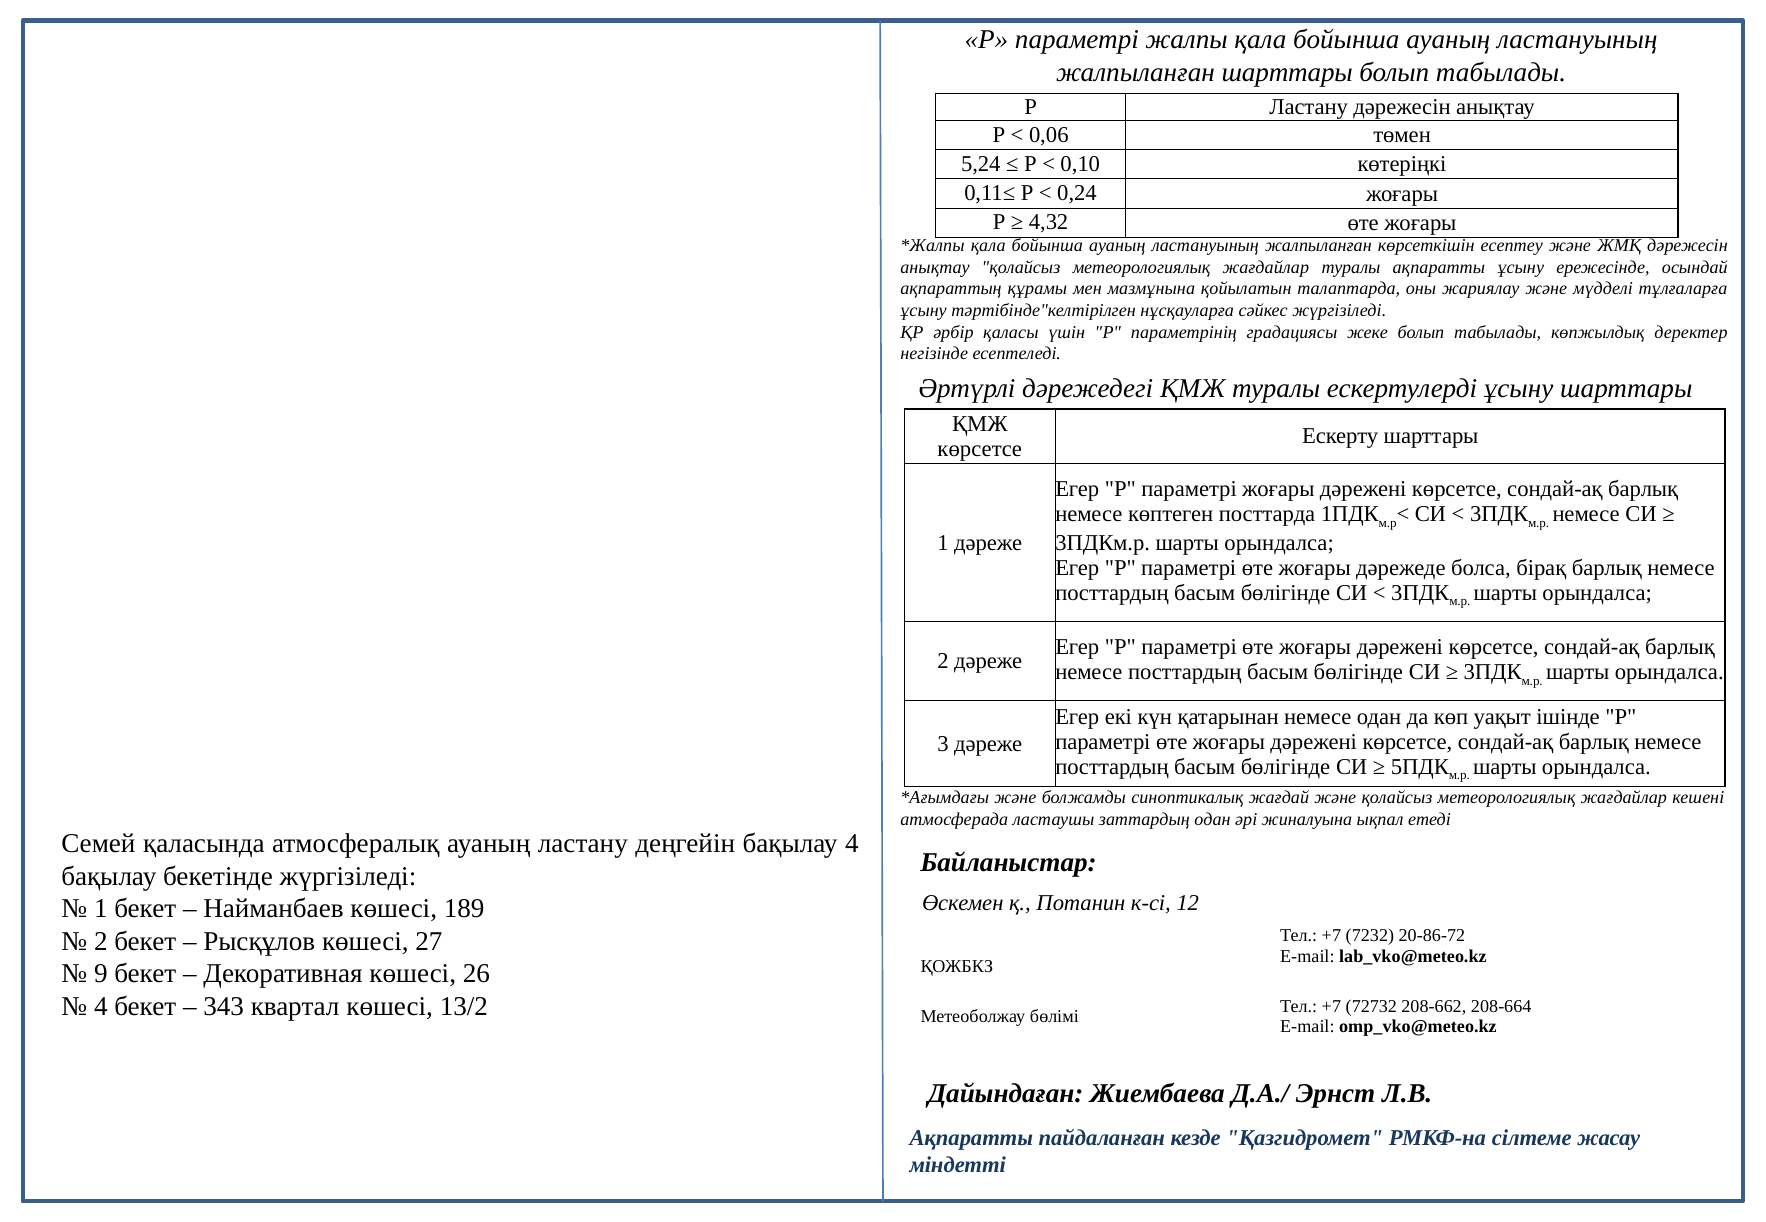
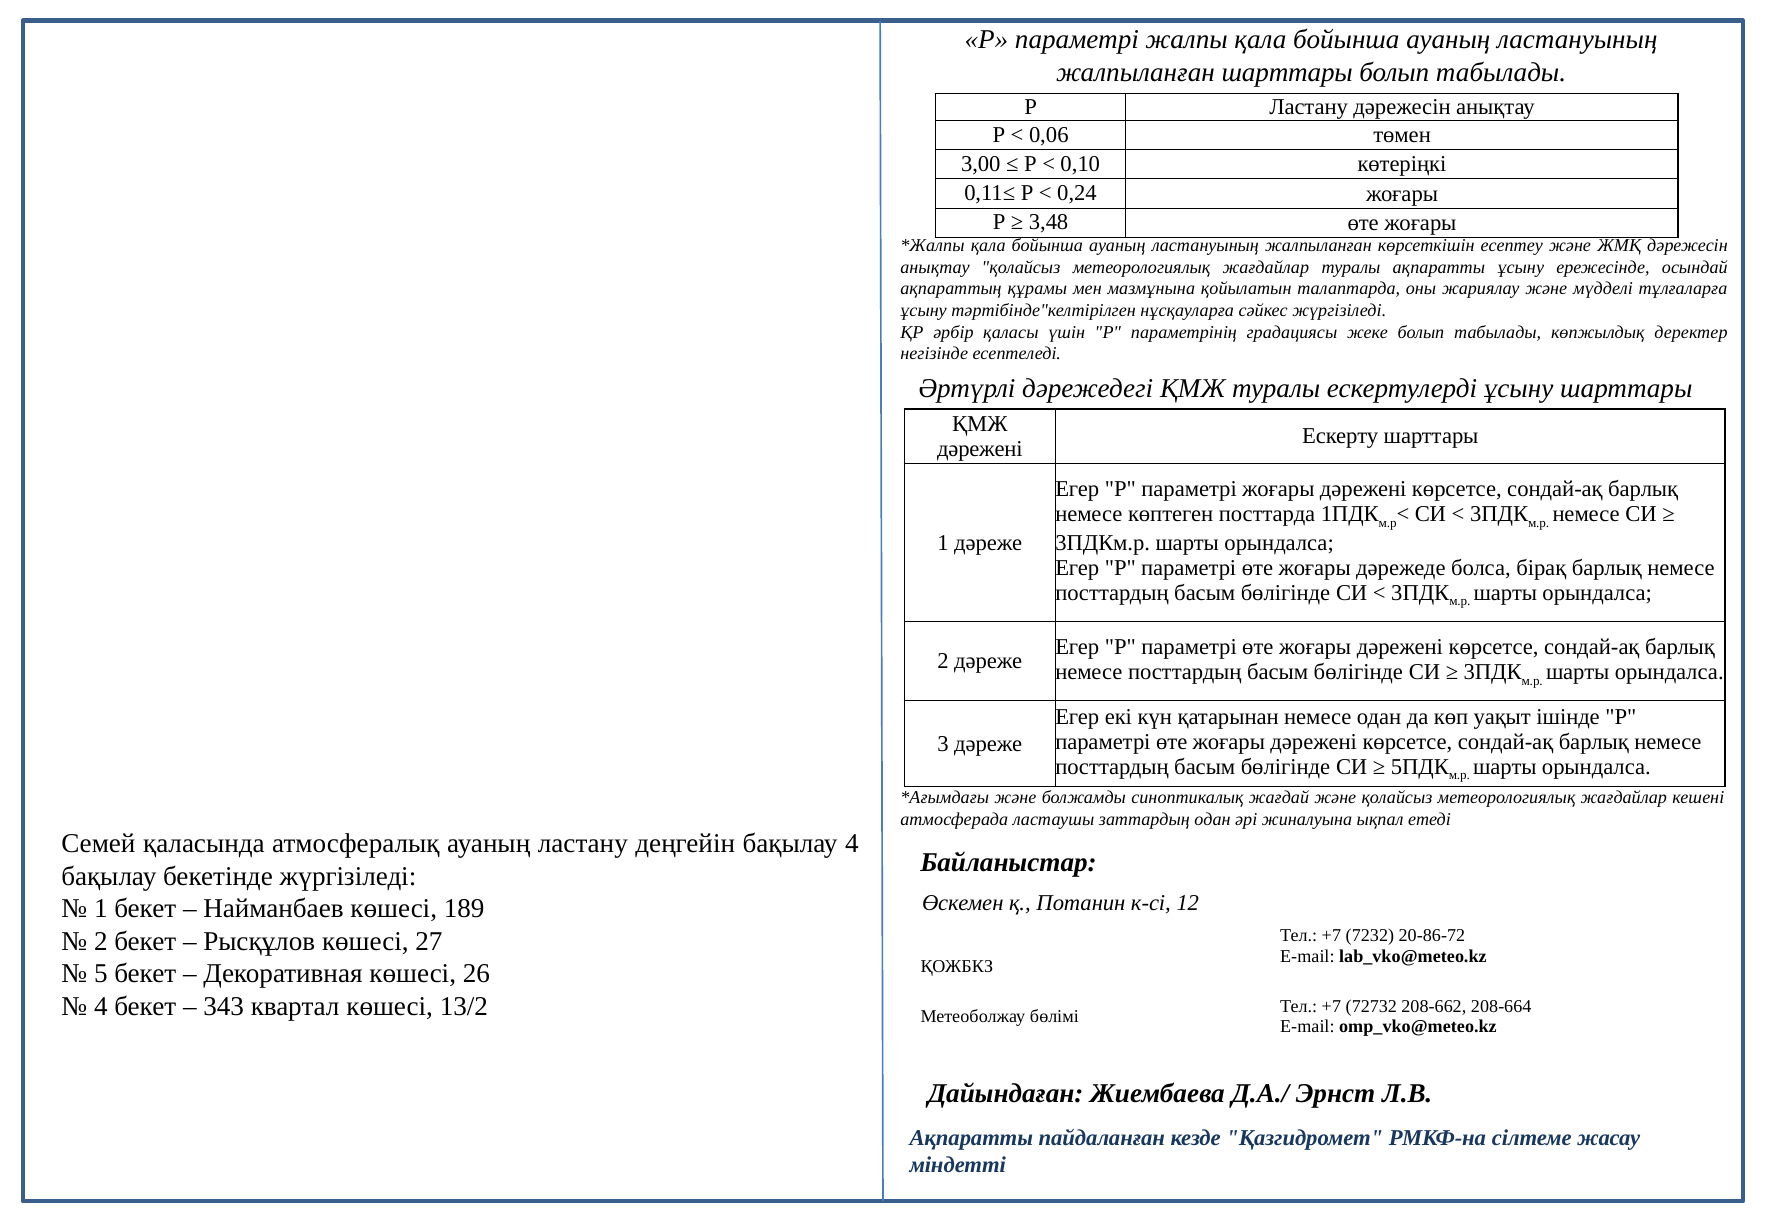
5,24: 5,24 -> 3,00
4,32: 4,32 -> 3,48
көрсетсе at (980, 449): көрсетсе -> дәрежені
9: 9 -> 5
